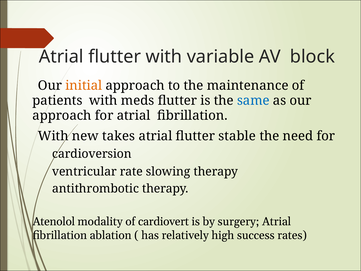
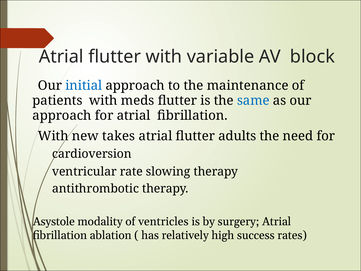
initial colour: orange -> blue
stable: stable -> adults
Atenolol: Atenolol -> Asystole
cardiovert: cardiovert -> ventricles
